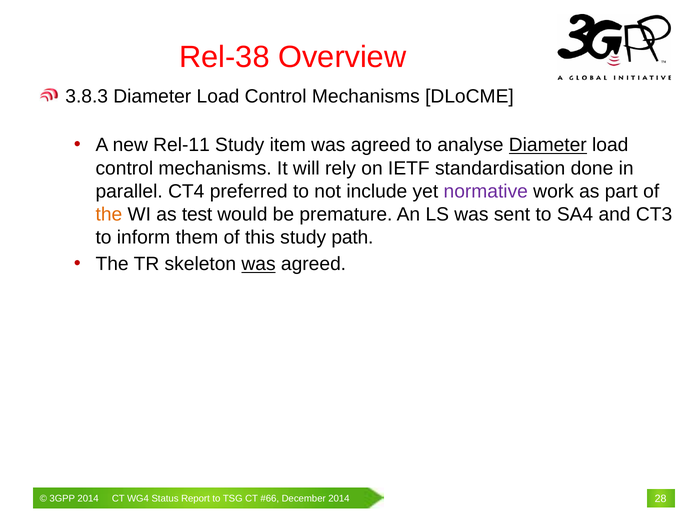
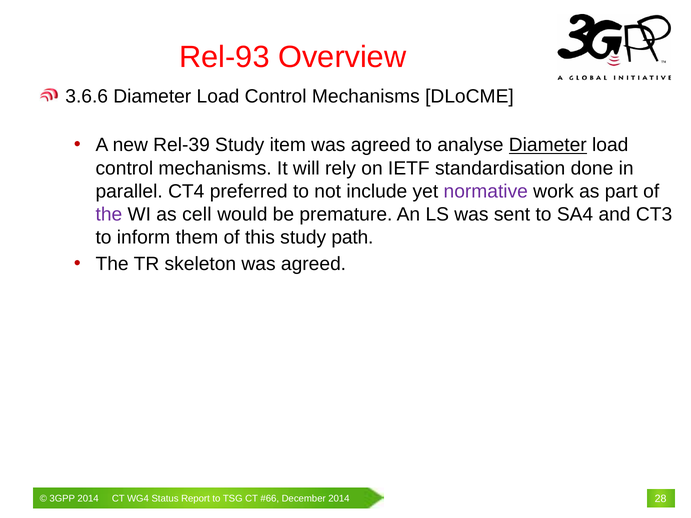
Rel-38: Rel-38 -> Rel-93
3.8.3: 3.8.3 -> 3.6.6
Rel-11: Rel-11 -> Rel-39
the at (109, 214) colour: orange -> purple
test: test -> cell
was at (259, 264) underline: present -> none
